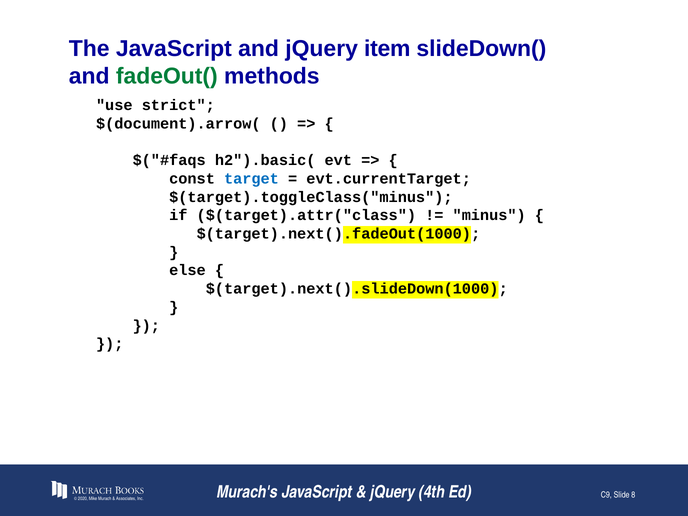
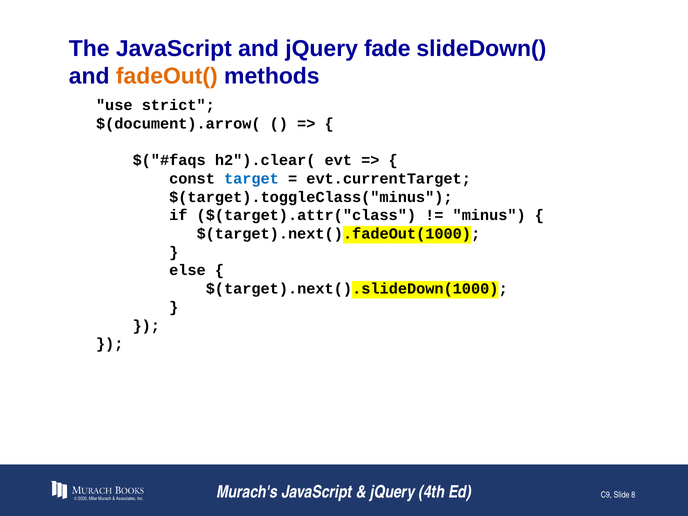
item: item -> fade
fadeOut( colour: green -> orange
h2").basic(: h2").basic( -> h2").clear(
